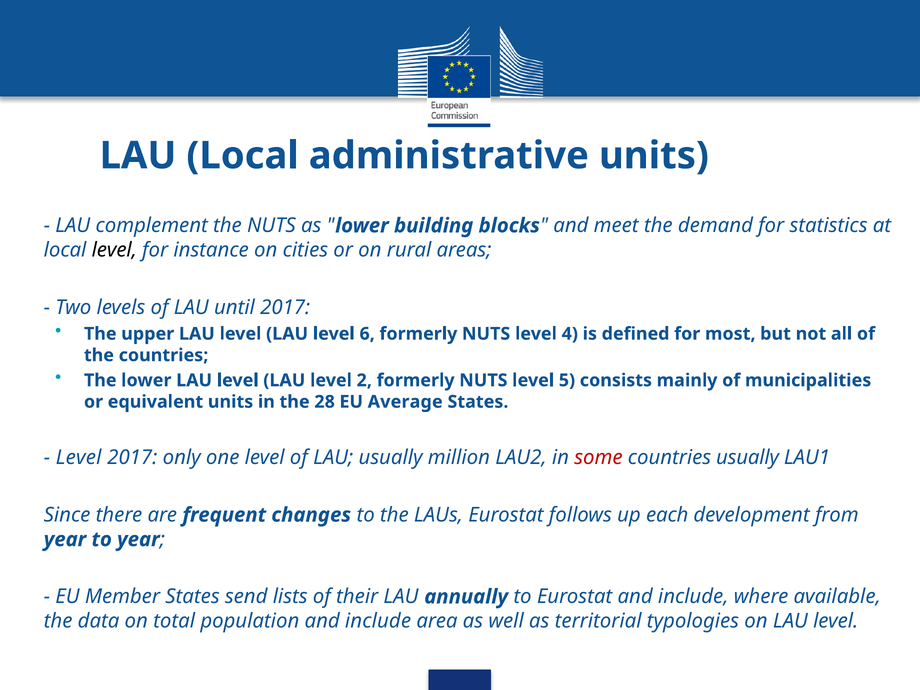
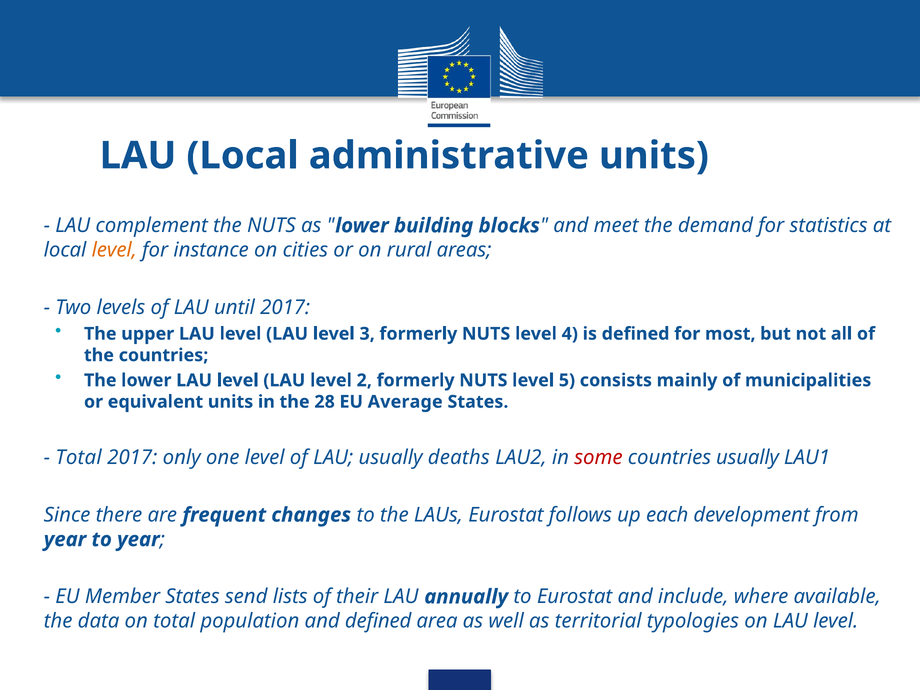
level at (114, 250) colour: black -> orange
6: 6 -> 3
Level at (79, 458): Level -> Total
million: million -> deaths
population and include: include -> defined
